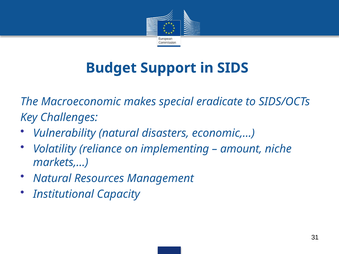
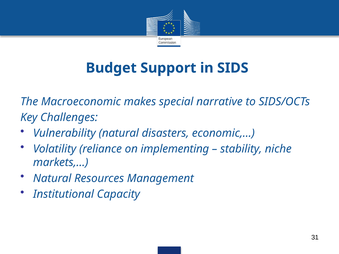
eradicate: eradicate -> narrative
amount: amount -> stability
